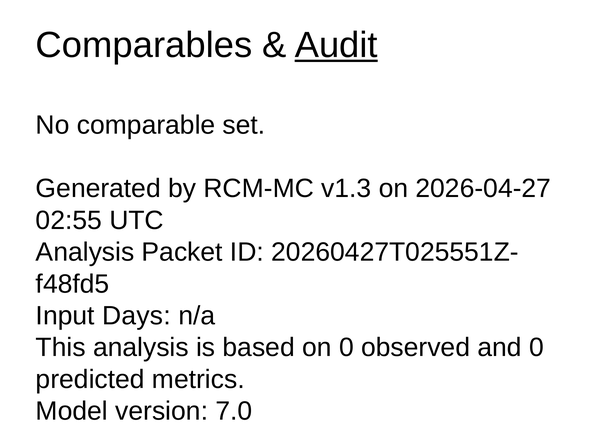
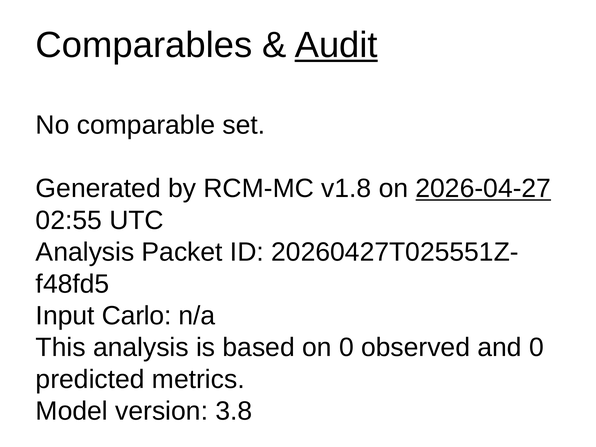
v1.3: v1.3 -> v1.8
2026-04-27 underline: none -> present
Days: Days -> Carlo
7.0: 7.0 -> 3.8
